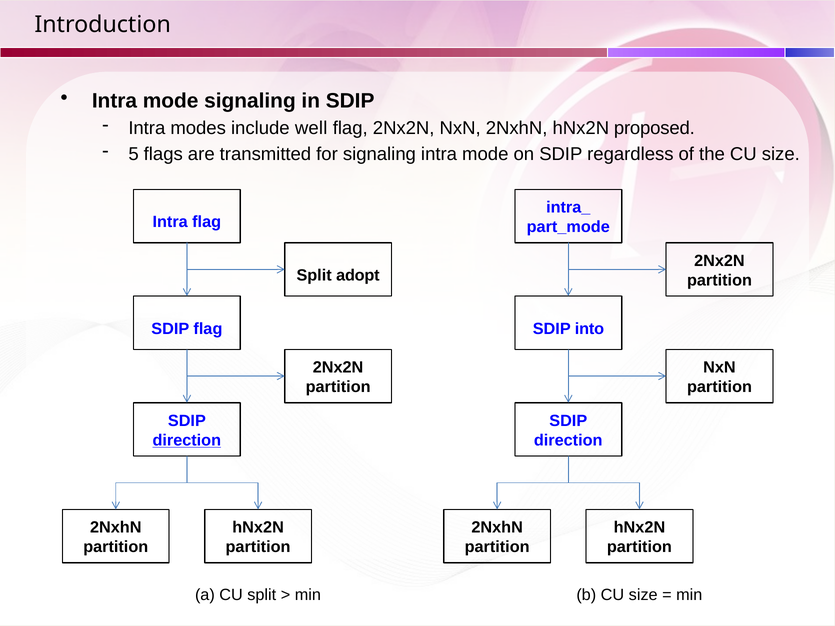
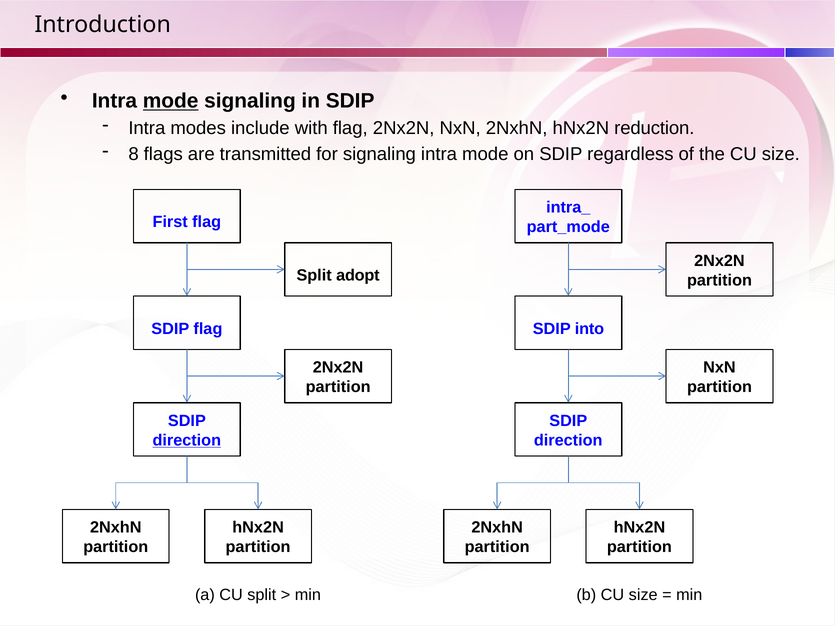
mode at (171, 101) underline: none -> present
well: well -> with
proposed: proposed -> reduction
5: 5 -> 8
Intra at (170, 222): Intra -> First
